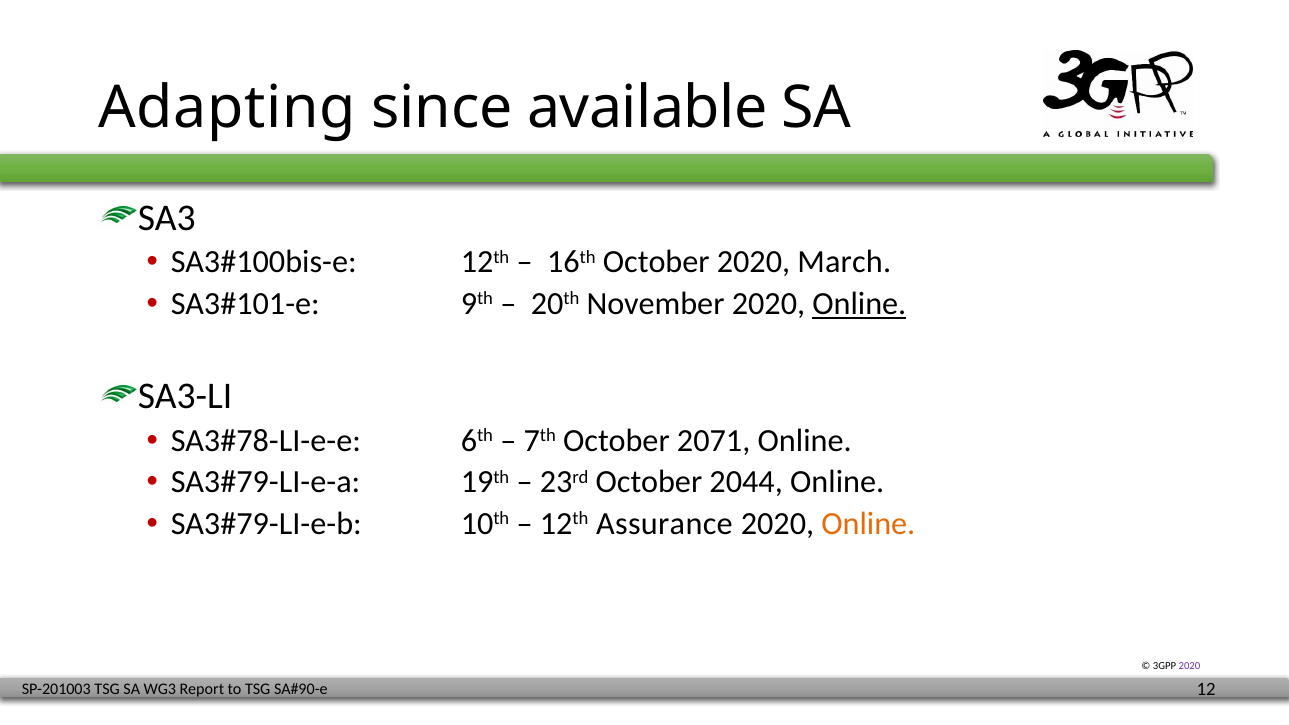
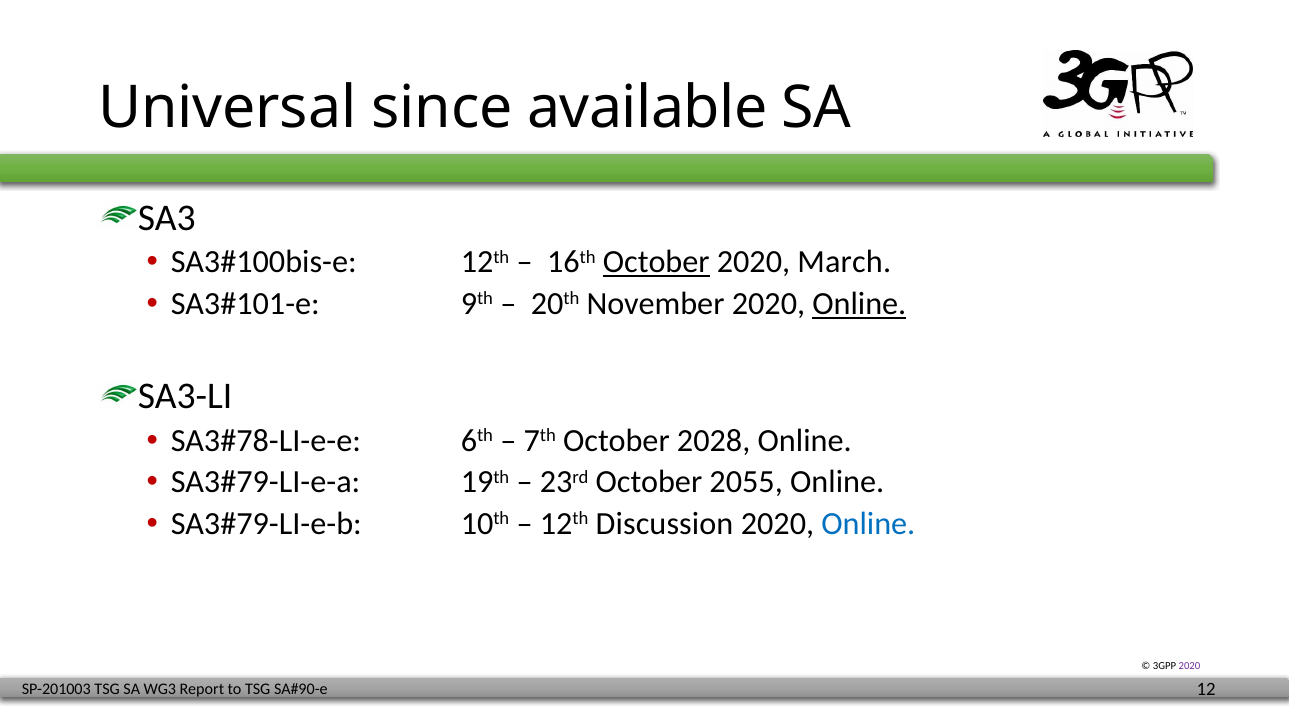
Adapting: Adapting -> Universal
October at (656, 262) underline: none -> present
2071: 2071 -> 2028
2044: 2044 -> 2055
Assurance: Assurance -> Discussion
Online at (868, 524) colour: orange -> blue
